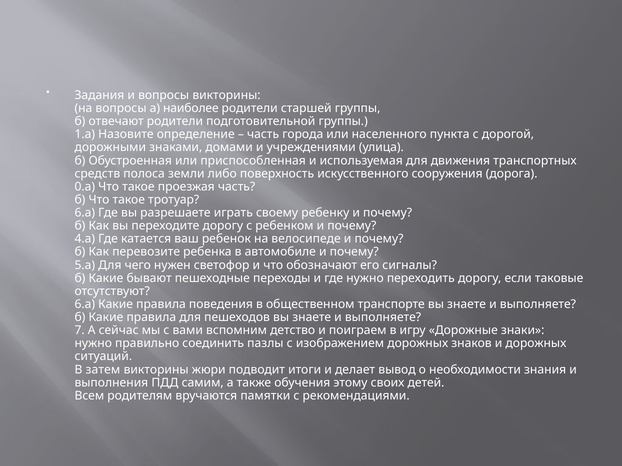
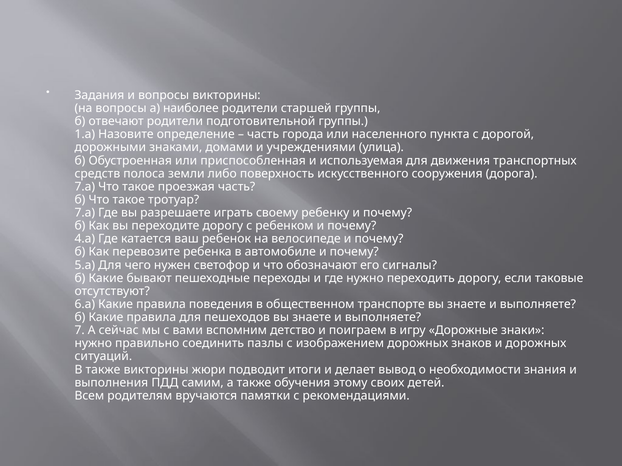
0.а at (85, 187): 0.а -> 7.а
6.а at (85, 213): 6.а -> 7.а
В затем: затем -> также
